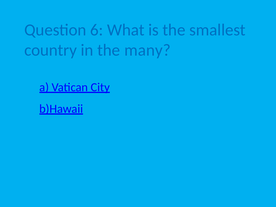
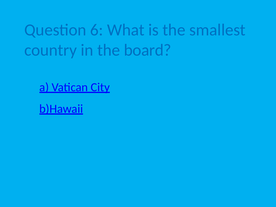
many: many -> board
